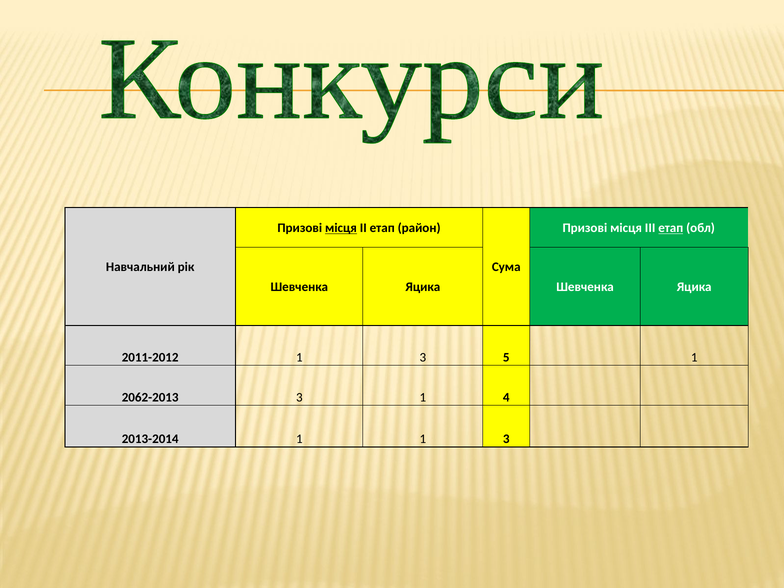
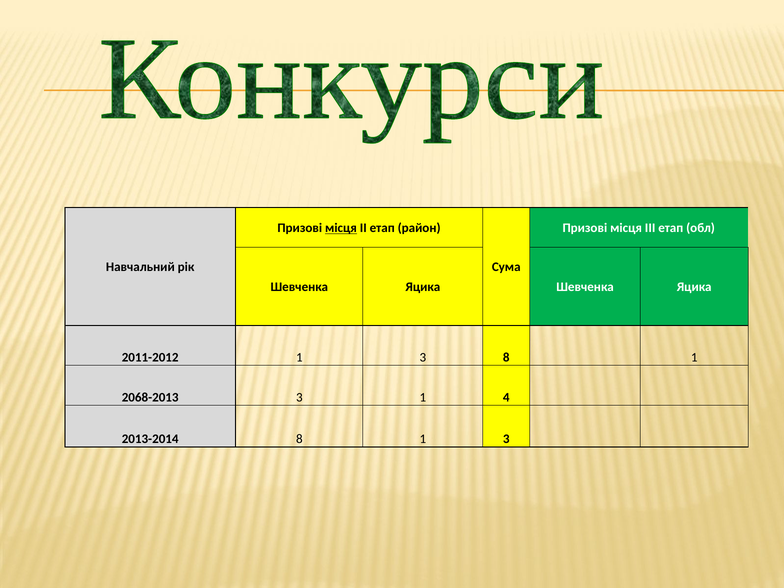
етап at (671, 228) underline: present -> none
3 5: 5 -> 8
2062-2013: 2062-2013 -> 2068-2013
2013-2014 1: 1 -> 8
